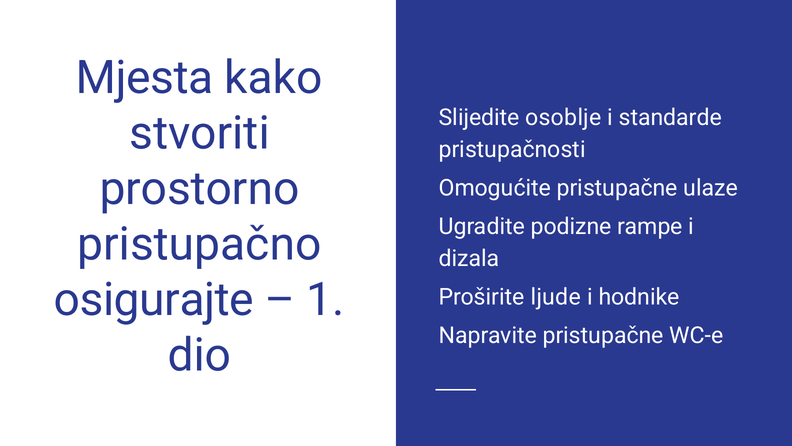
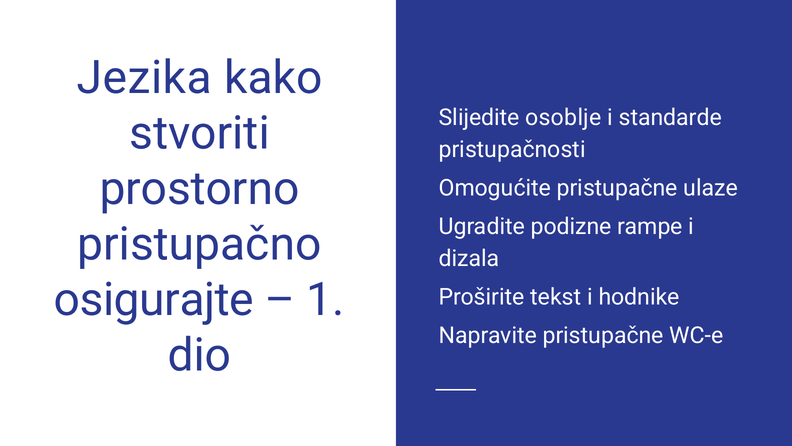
Mjesta: Mjesta -> Jezika
ljude: ljude -> tekst
